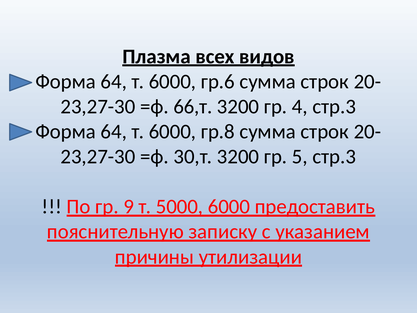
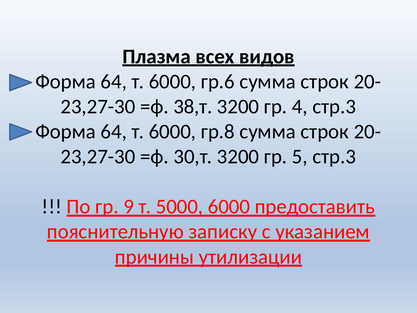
66,т: 66,т -> 38,т
